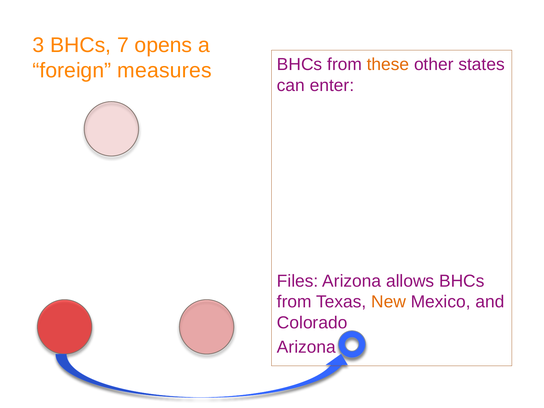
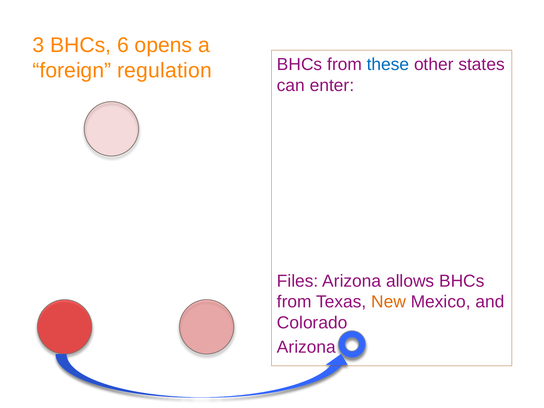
7: 7 -> 6
measures: measures -> regulation
these colour: orange -> blue
